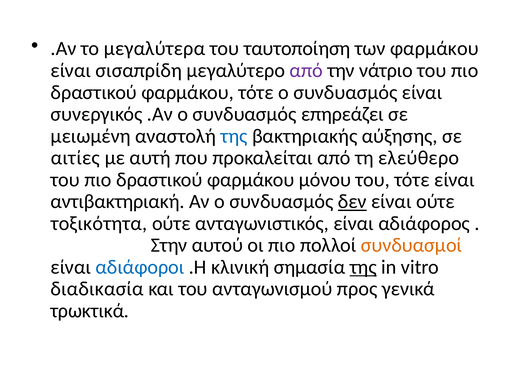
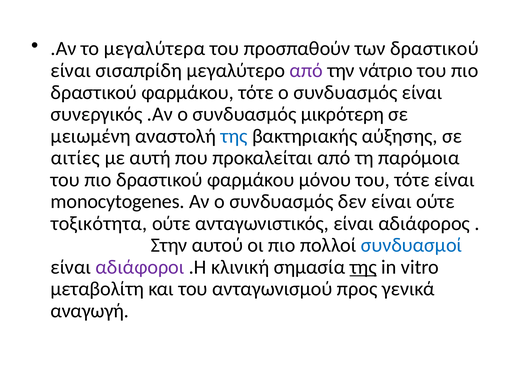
ταυτοποίηση: ταυτοποίηση -> προσπαθούν
των φαρμάκου: φαρμάκου -> δραστικού
επηρεάζει: επηρεάζει -> μικρότερη
ελεύθερο: ελεύθερο -> παρόμοια
αντιβακτηριακή: αντιβακτηριακή -> monocytogenes
δεν underline: present -> none
συνδυασμοί colour: orange -> blue
αδιάφοροι colour: blue -> purple
διαδικασία: διαδικασία -> μεταβολίτη
τρωκτικά: τρωκτικά -> αναγωγή
